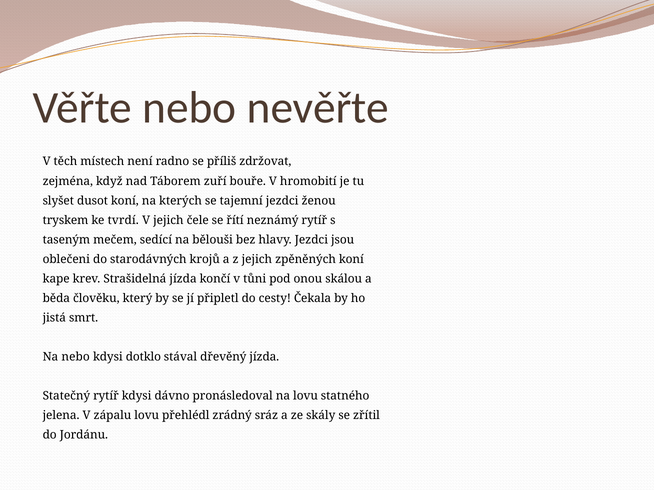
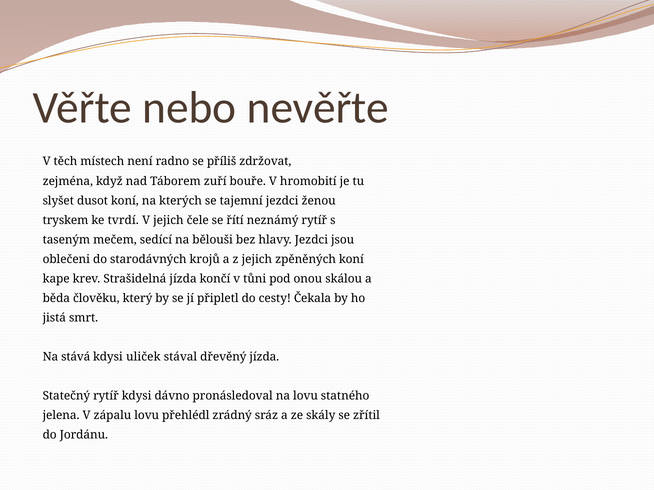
Na nebo: nebo -> stává
dotklo: dotklo -> uliček
